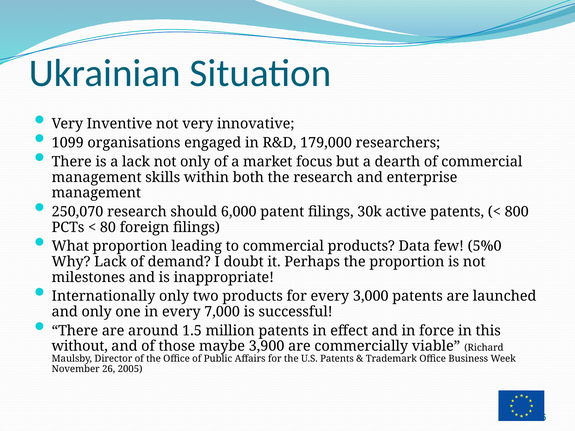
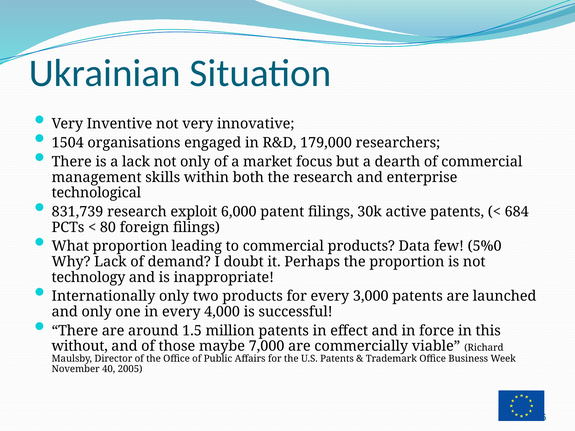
1099: 1099 -> 1504
management at (96, 193): management -> technological
250,070: 250,070 -> 831,739
should: should -> exploit
800: 800 -> 684
milestones: milestones -> technology
7,000: 7,000 -> 4,000
3,900: 3,900 -> 7,000
26: 26 -> 40
